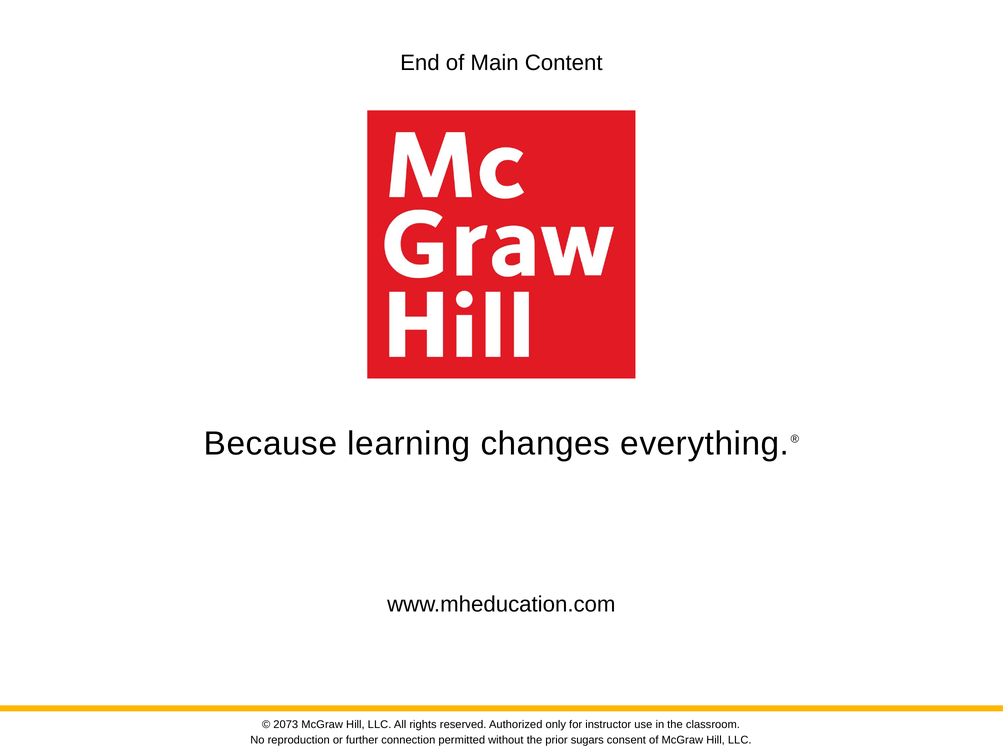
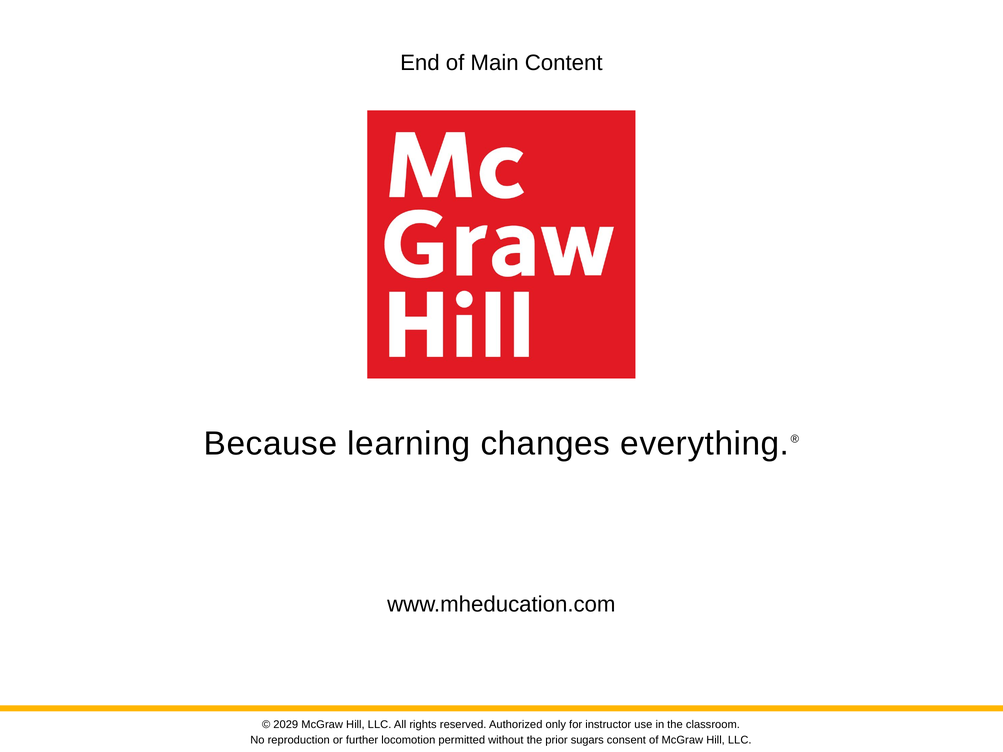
2073: 2073 -> 2029
connection: connection -> locomotion
